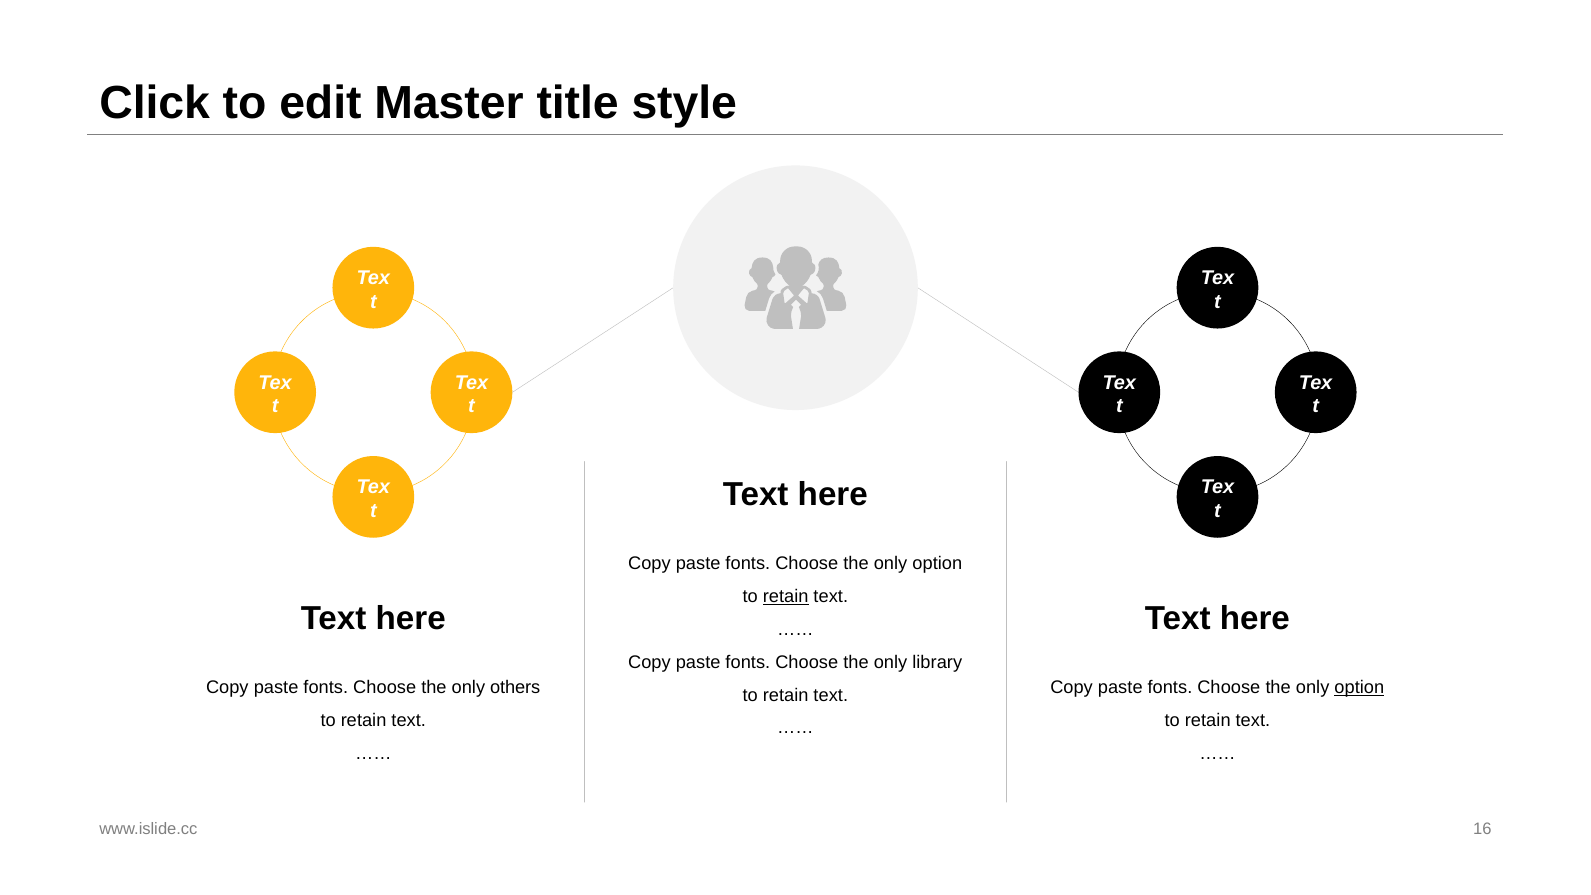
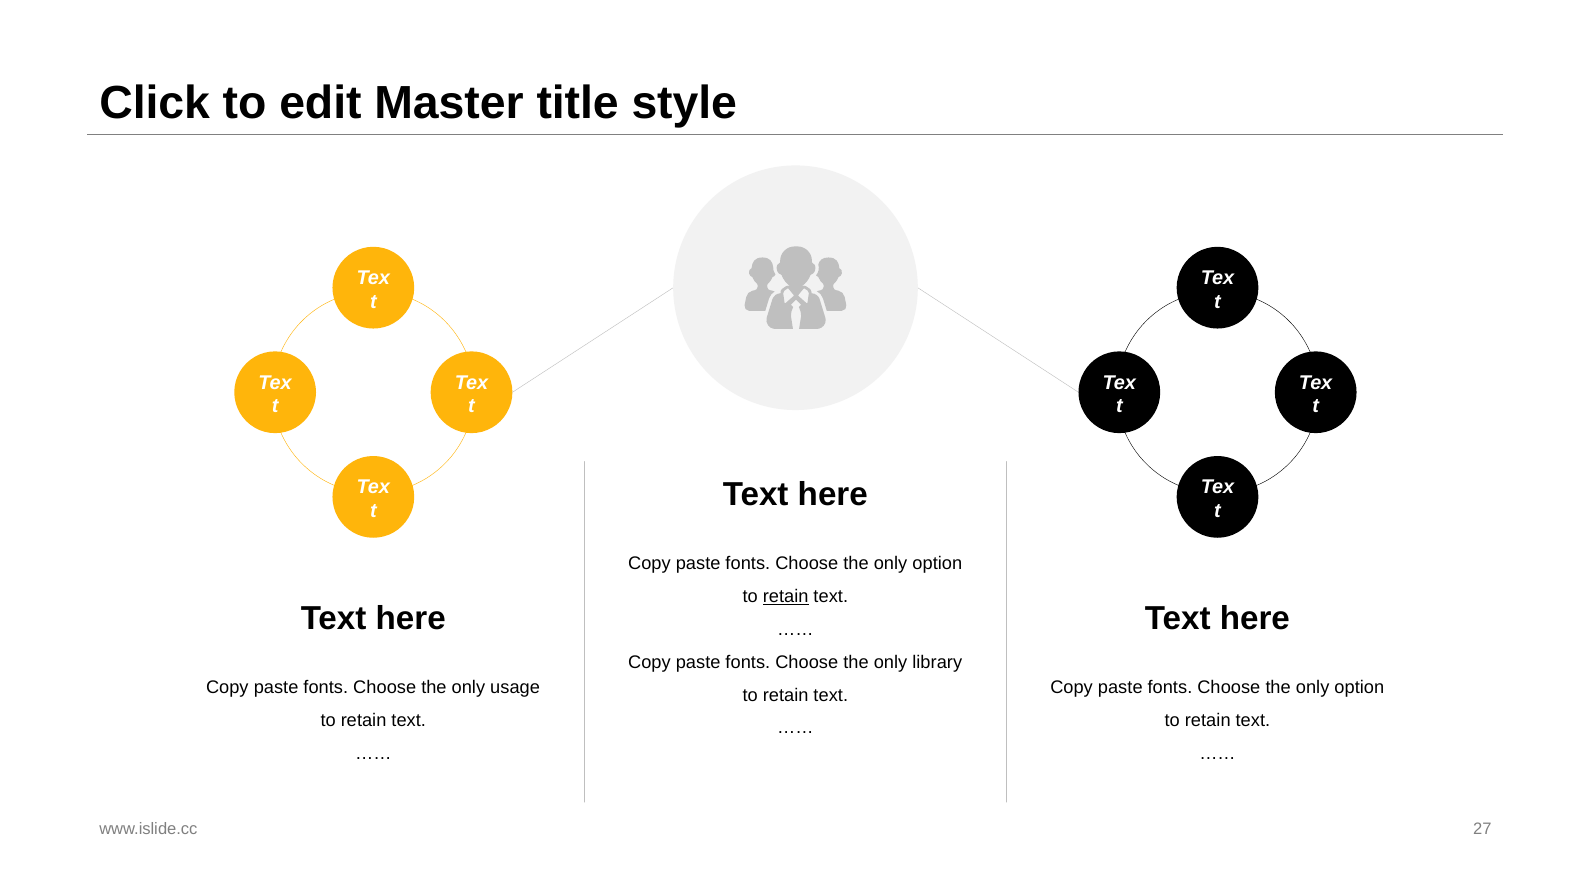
others: others -> usage
option at (1359, 687) underline: present -> none
16: 16 -> 27
